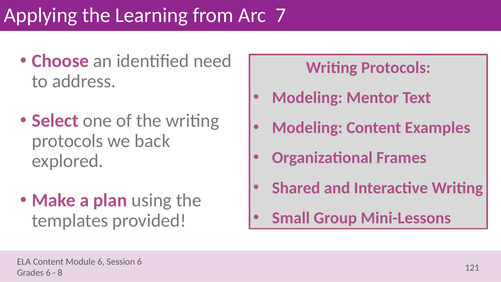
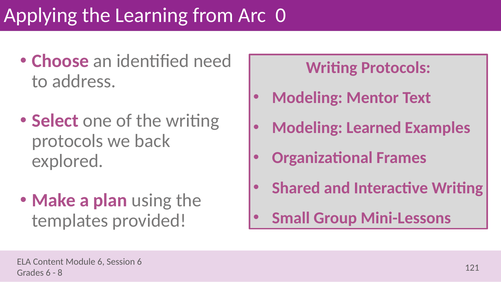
7: 7 -> 0
Modeling Content: Content -> Learned
